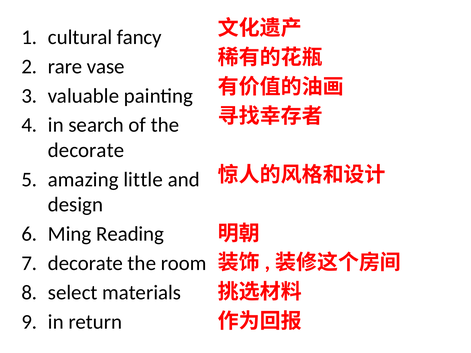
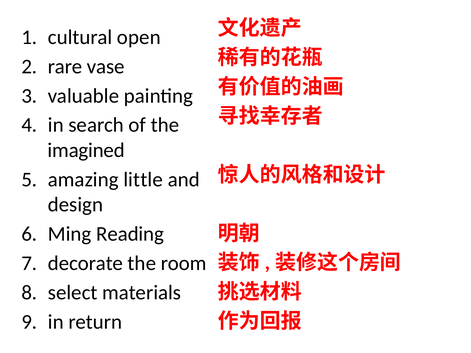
fancy: fancy -> open
decorate at (86, 150): decorate -> imagined
